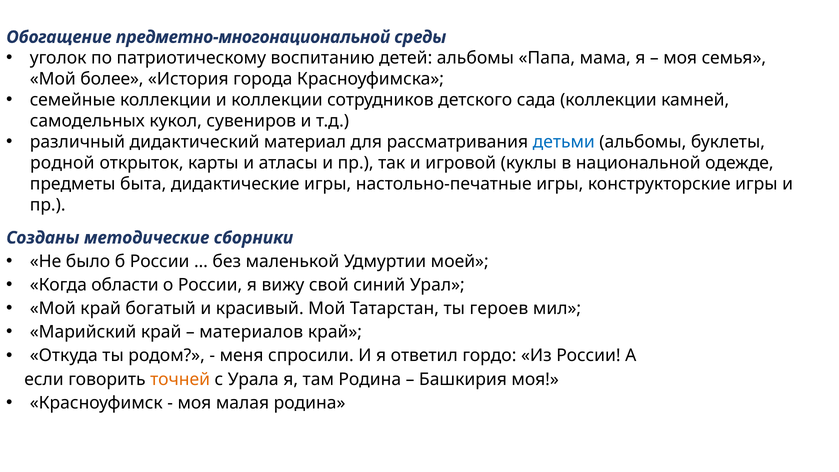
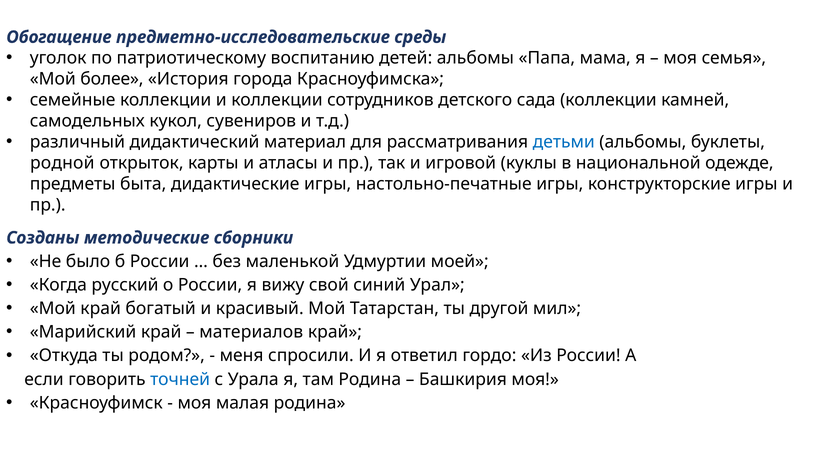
предметно-многонациональной: предметно-многонациональной -> предметно-исследовательские
области: области -> русский
героев: героев -> другой
точней colour: orange -> blue
